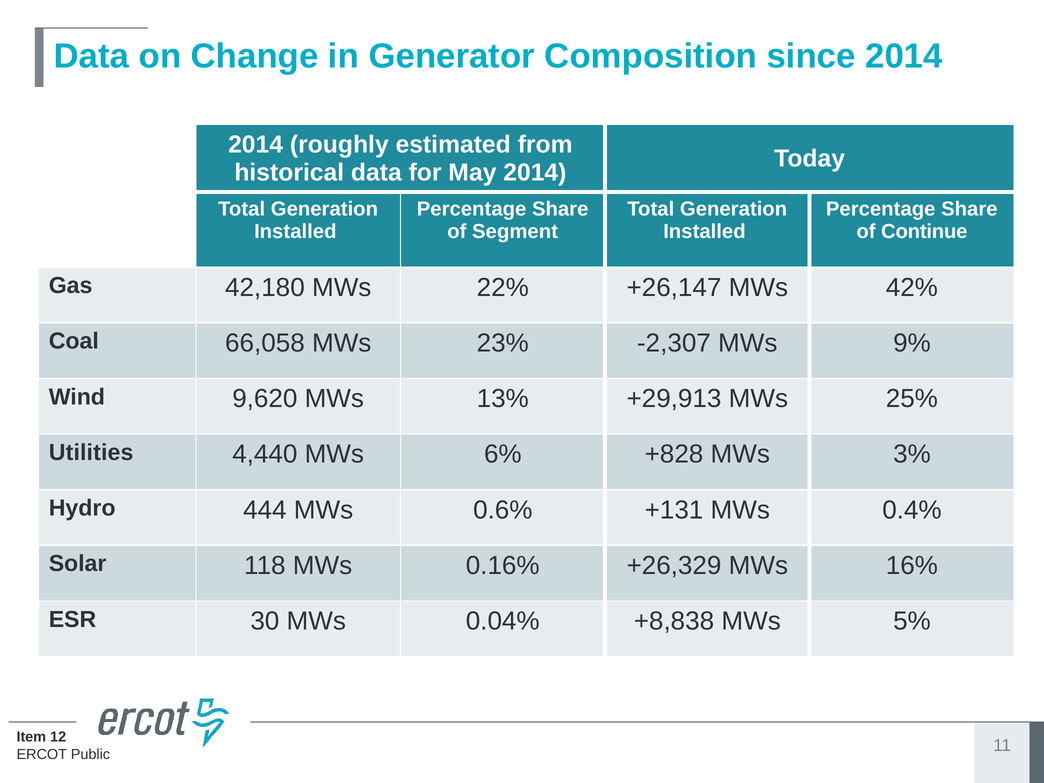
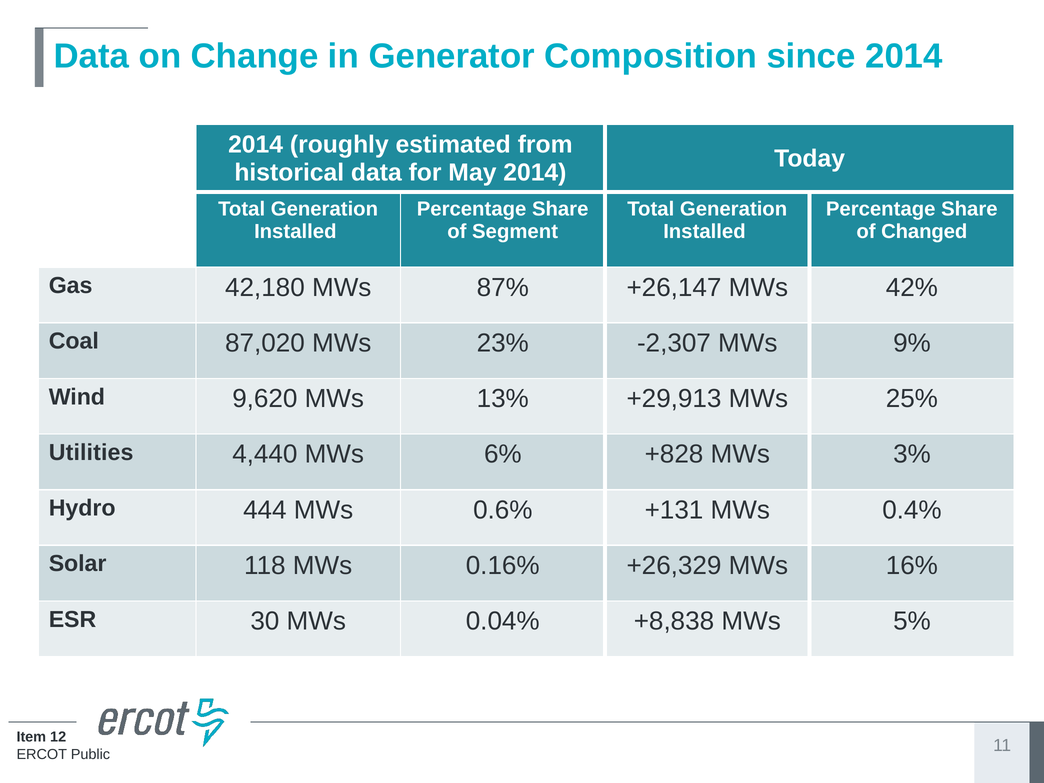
Continue: Continue -> Changed
22%: 22% -> 87%
66,058: 66,058 -> 87,020
